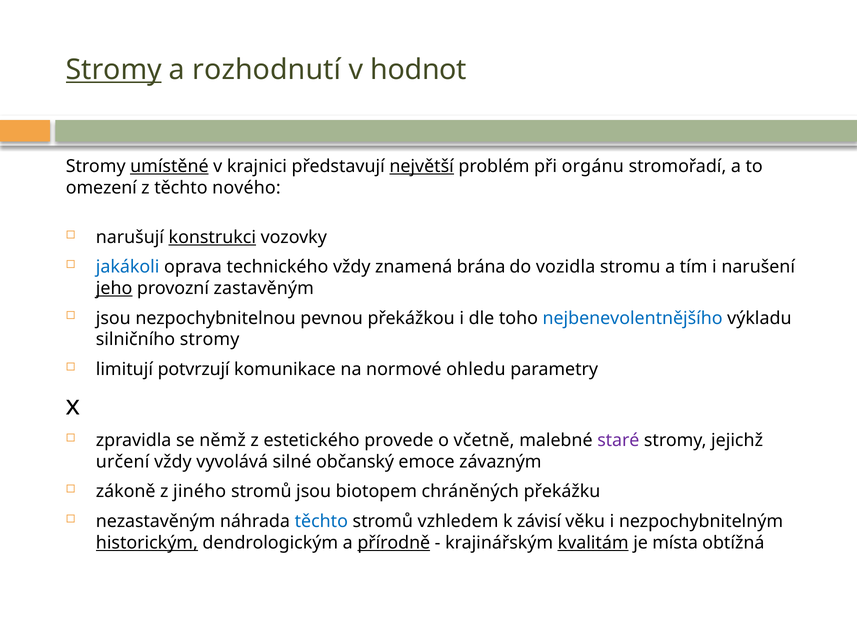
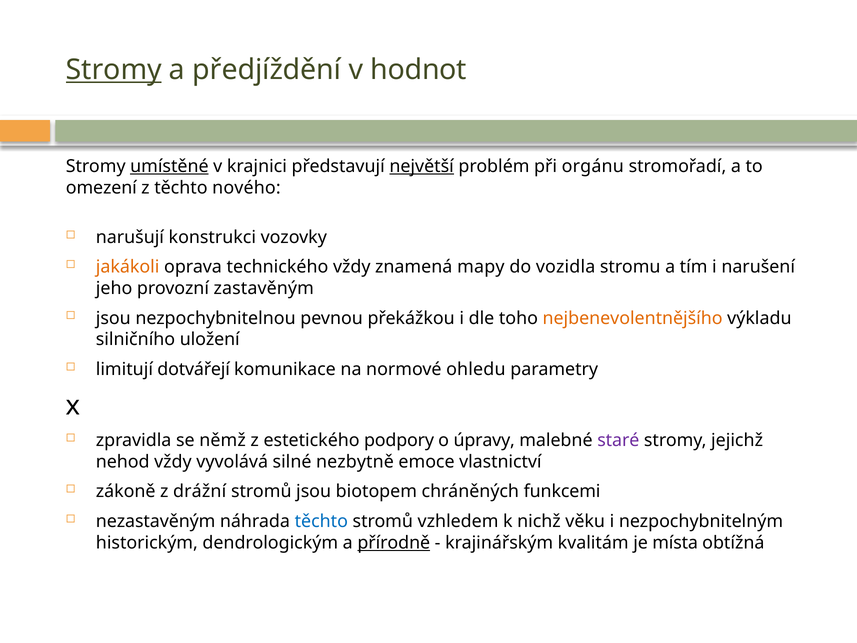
rozhodnutí: rozhodnutí -> předjíždění
konstrukci underline: present -> none
jakákoli colour: blue -> orange
brána: brána -> mapy
jeho underline: present -> none
nejbenevolentnějšího colour: blue -> orange
silničního stromy: stromy -> uložení
potvrzují: potvrzují -> dotvářejí
provede: provede -> podpory
včetně: včetně -> úpravy
určení: určení -> nehod
občanský: občanský -> nezbytně
závazným: závazným -> vlastnictví
jiného: jiného -> drážní
překážku: překážku -> funkcemi
závisí: závisí -> nichž
historickým underline: present -> none
kvalitám underline: present -> none
